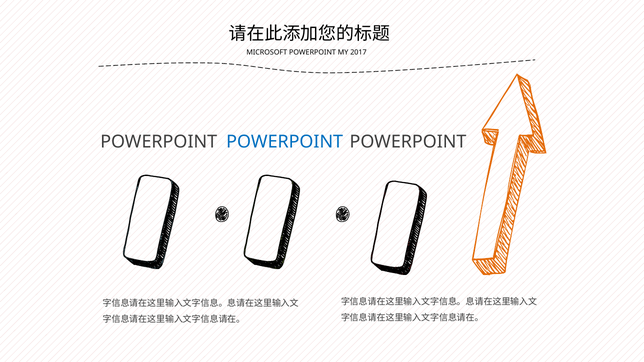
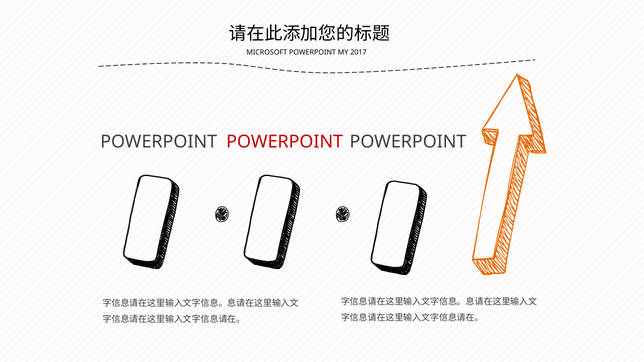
POWERPOINT at (285, 142) colour: blue -> red
